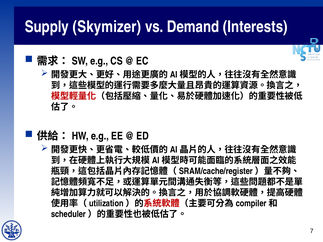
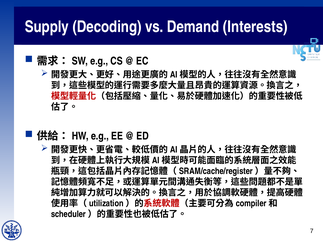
Skymizer: Skymizer -> Decoding
